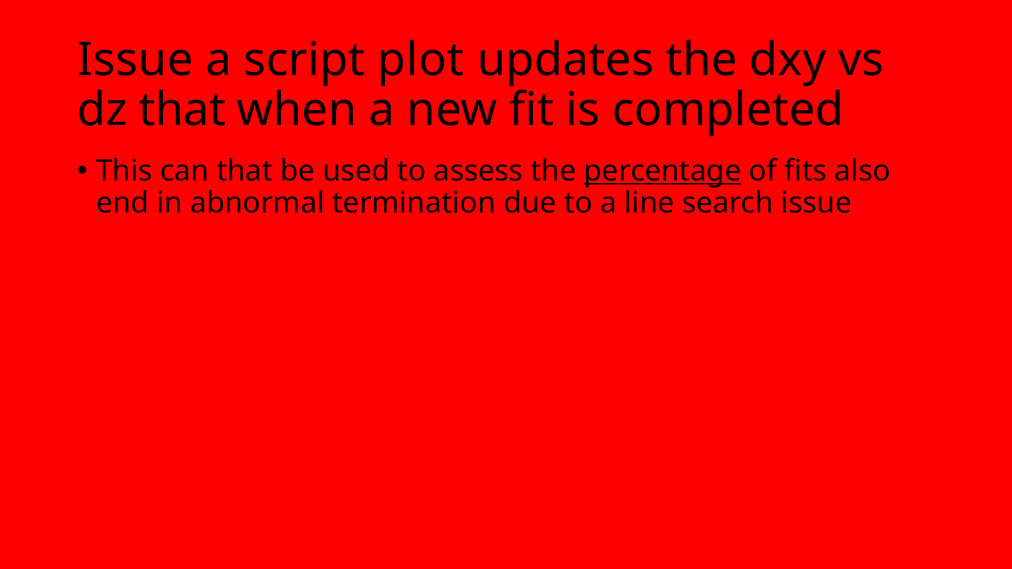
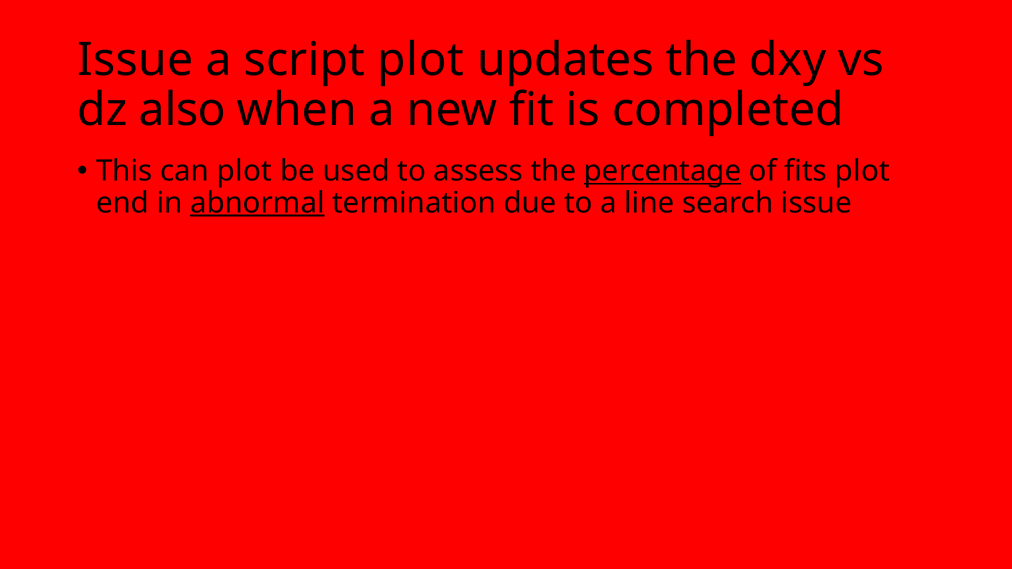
dz that: that -> also
can that: that -> plot
fits also: also -> plot
abnormal underline: none -> present
